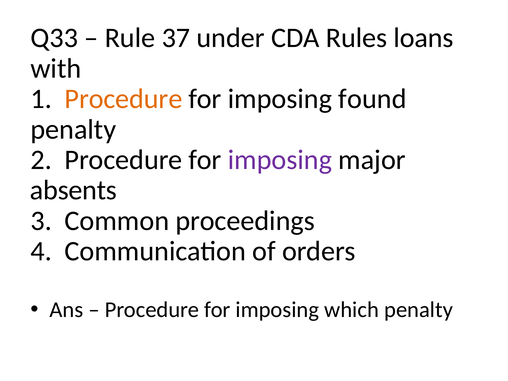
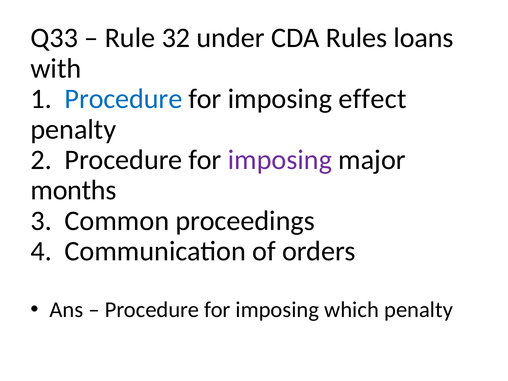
37: 37 -> 32
Procedure at (123, 99) colour: orange -> blue
found: found -> effect
absents: absents -> months
